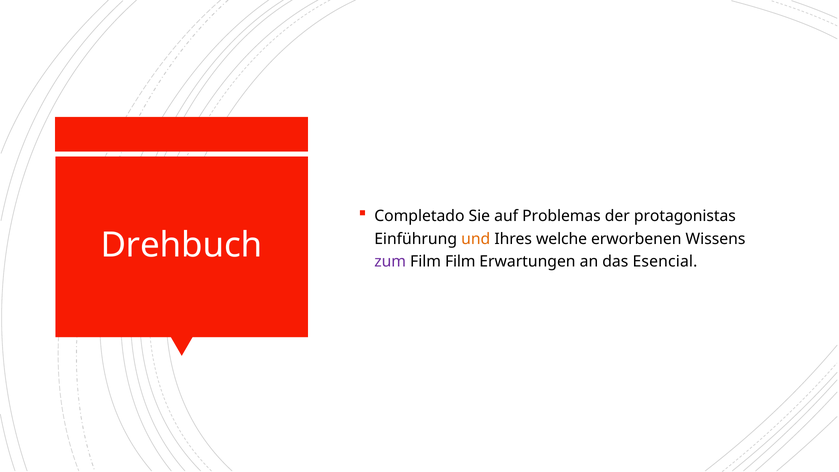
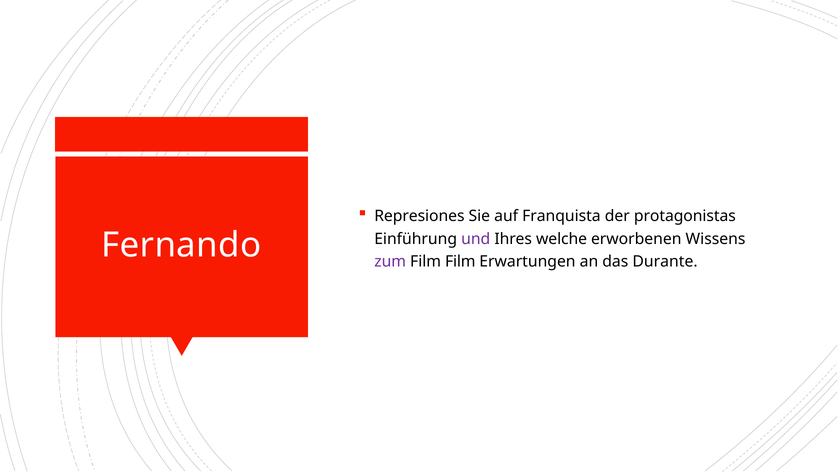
Completado: Completado -> Represiones
Problemas: Problemas -> Franquista
und colour: orange -> purple
Drehbuch: Drehbuch -> Fernando
Esencial: Esencial -> Durante
